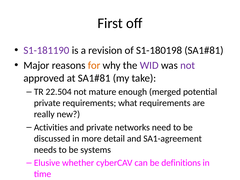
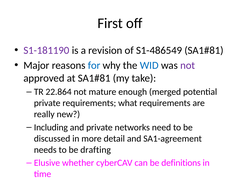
S1-180198: S1-180198 -> S1-486549
for colour: orange -> blue
WID colour: purple -> blue
22.504: 22.504 -> 22.864
Activities: Activities -> Including
systems: systems -> drafting
